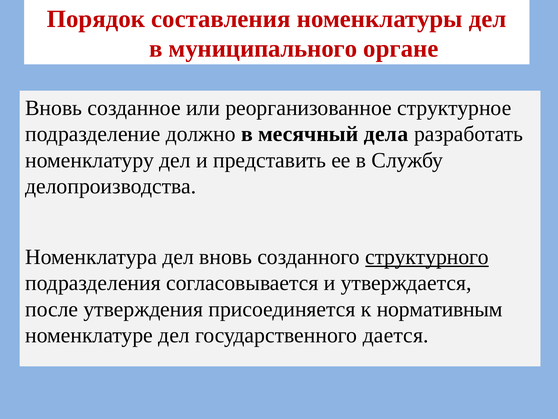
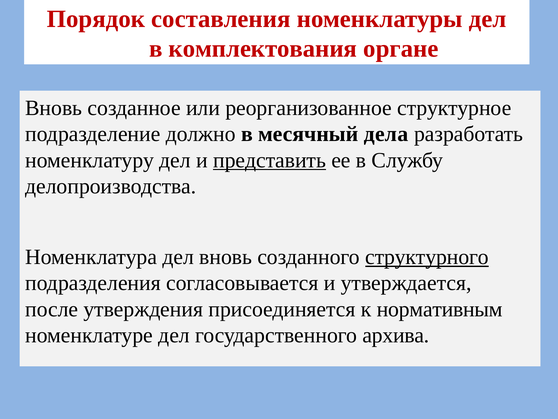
муниципального: муниципального -> комплектования
представить underline: none -> present
дается: дается -> архива
